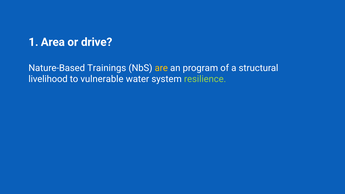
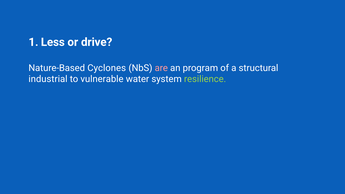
Area: Area -> Less
Trainings: Trainings -> Cyclones
are colour: yellow -> pink
livelihood: livelihood -> industrial
